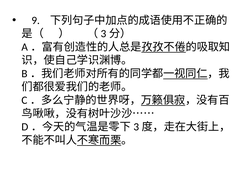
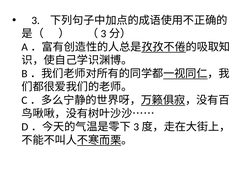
9: 9 -> 3
